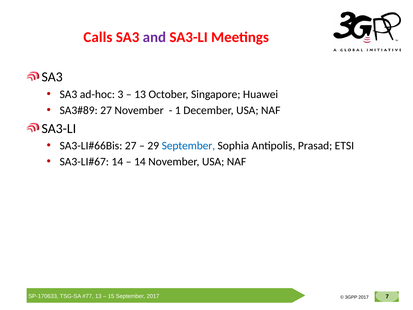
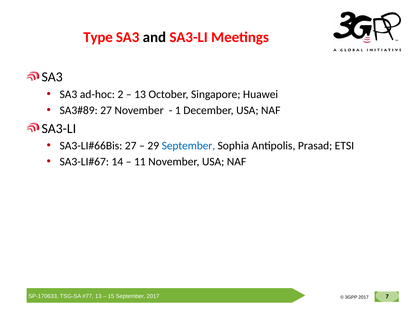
Calls: Calls -> Type
and colour: purple -> black
3: 3 -> 2
14 at (140, 162): 14 -> 11
